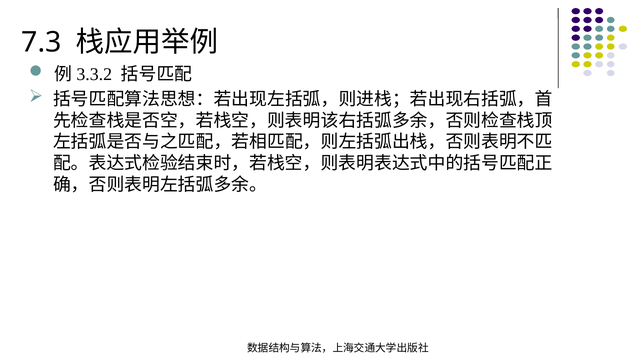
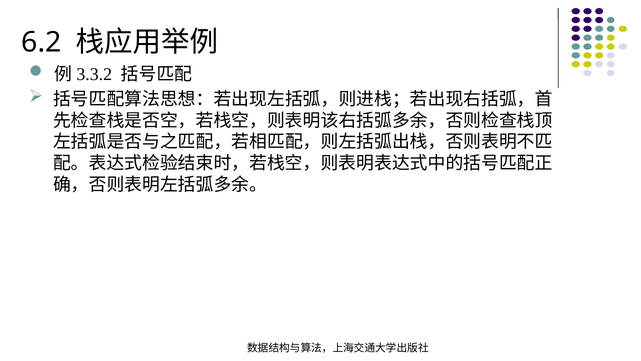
7.3: 7.3 -> 6.2
